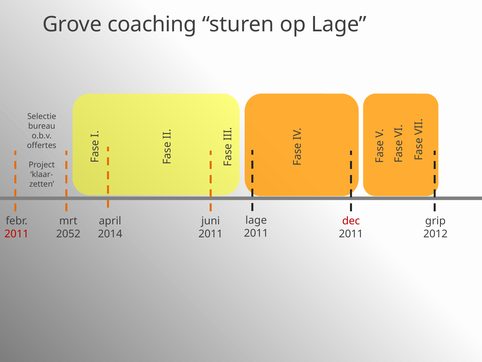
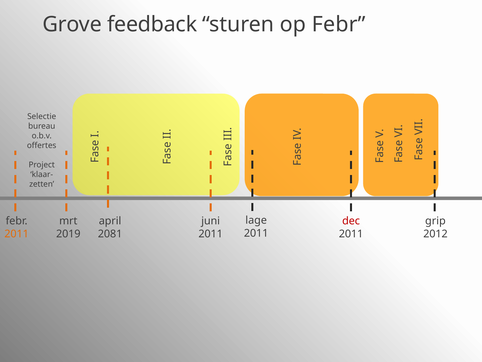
coaching: coaching -> feedback
op Lage: Lage -> Febr
2011 at (17, 234) colour: red -> orange
2052: 2052 -> 2019
2014: 2014 -> 2081
